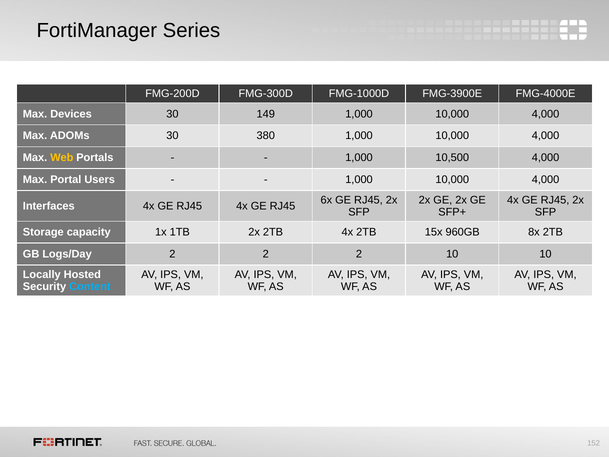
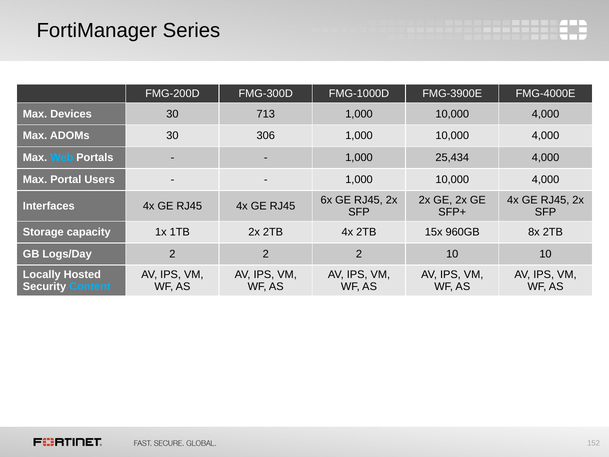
149: 149 -> 713
380: 380 -> 306
Web colour: yellow -> light blue
10,500: 10,500 -> 25,434
